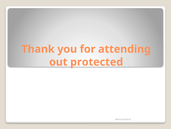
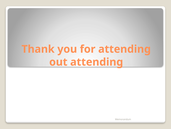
out protected: protected -> attending
